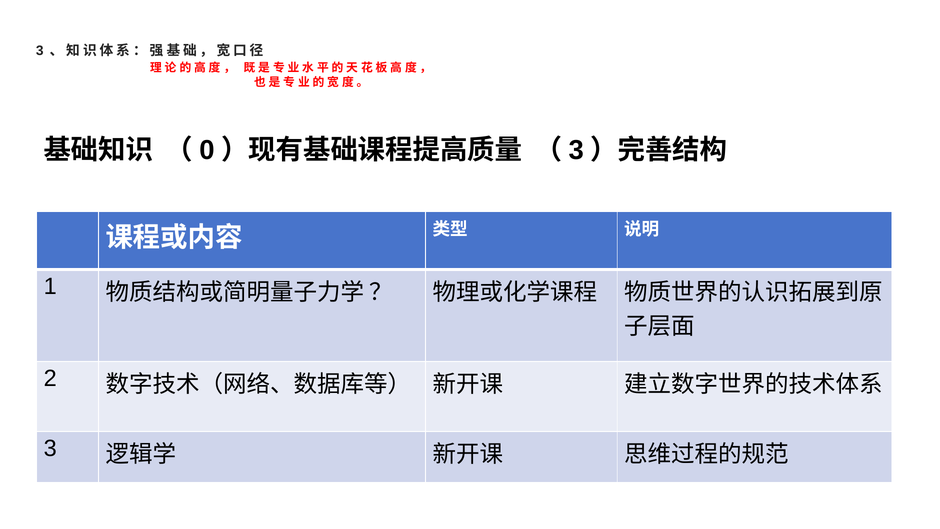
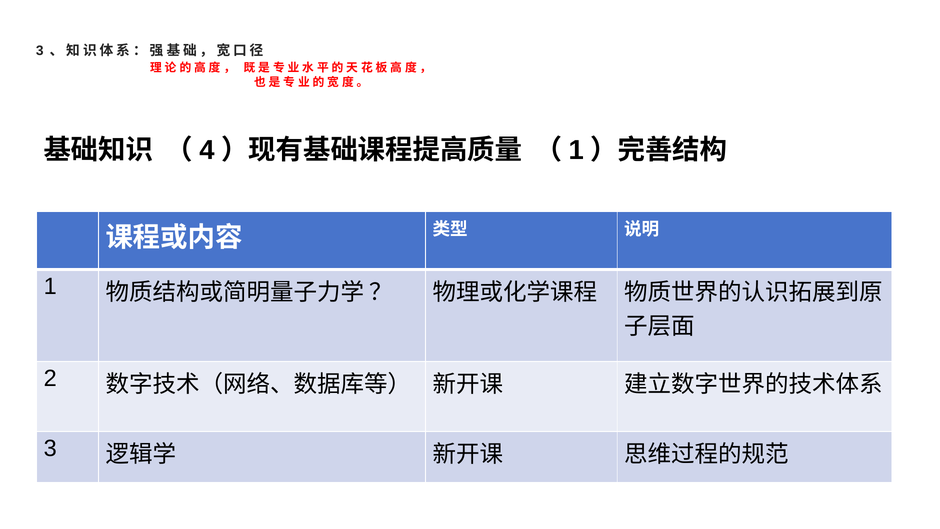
0: 0 -> 4
3 at (576, 150): 3 -> 1
